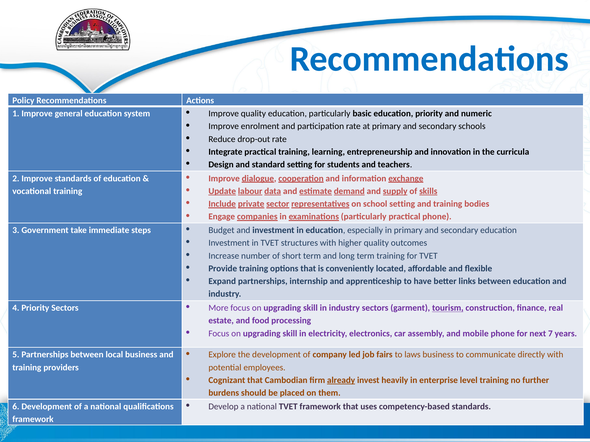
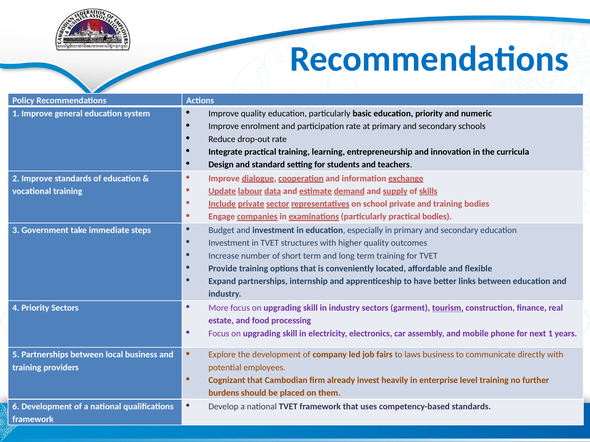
school setting: setting -> private
practical phone: phone -> bodies
next 7: 7 -> 1
already underline: present -> none
